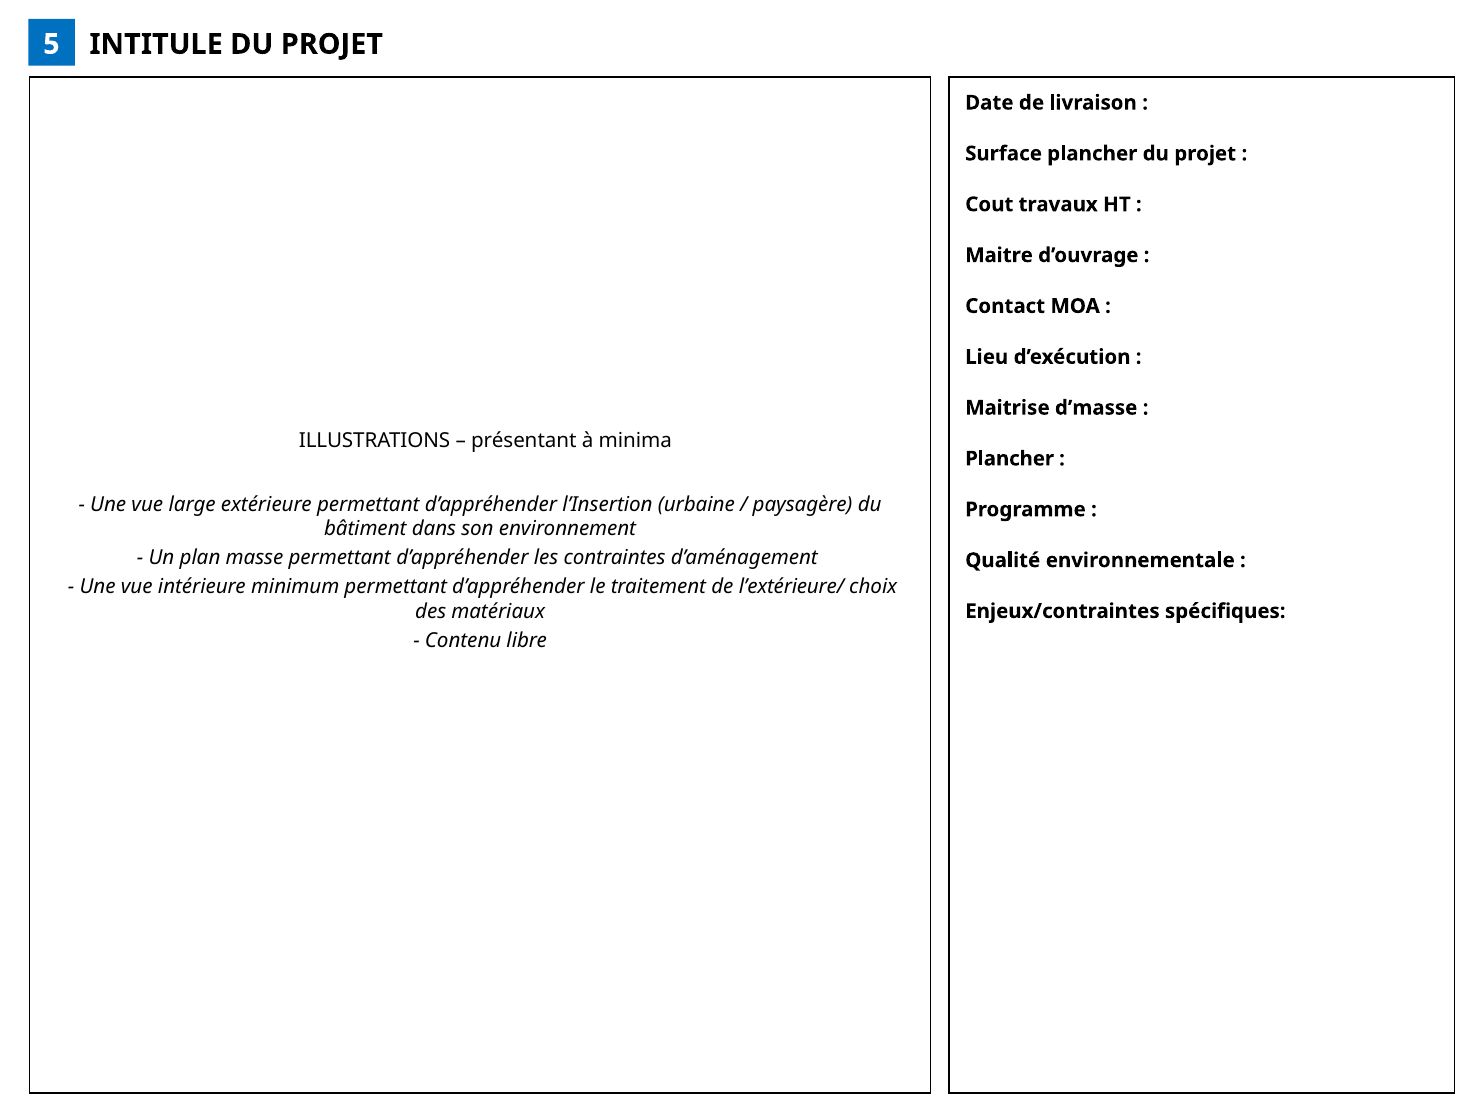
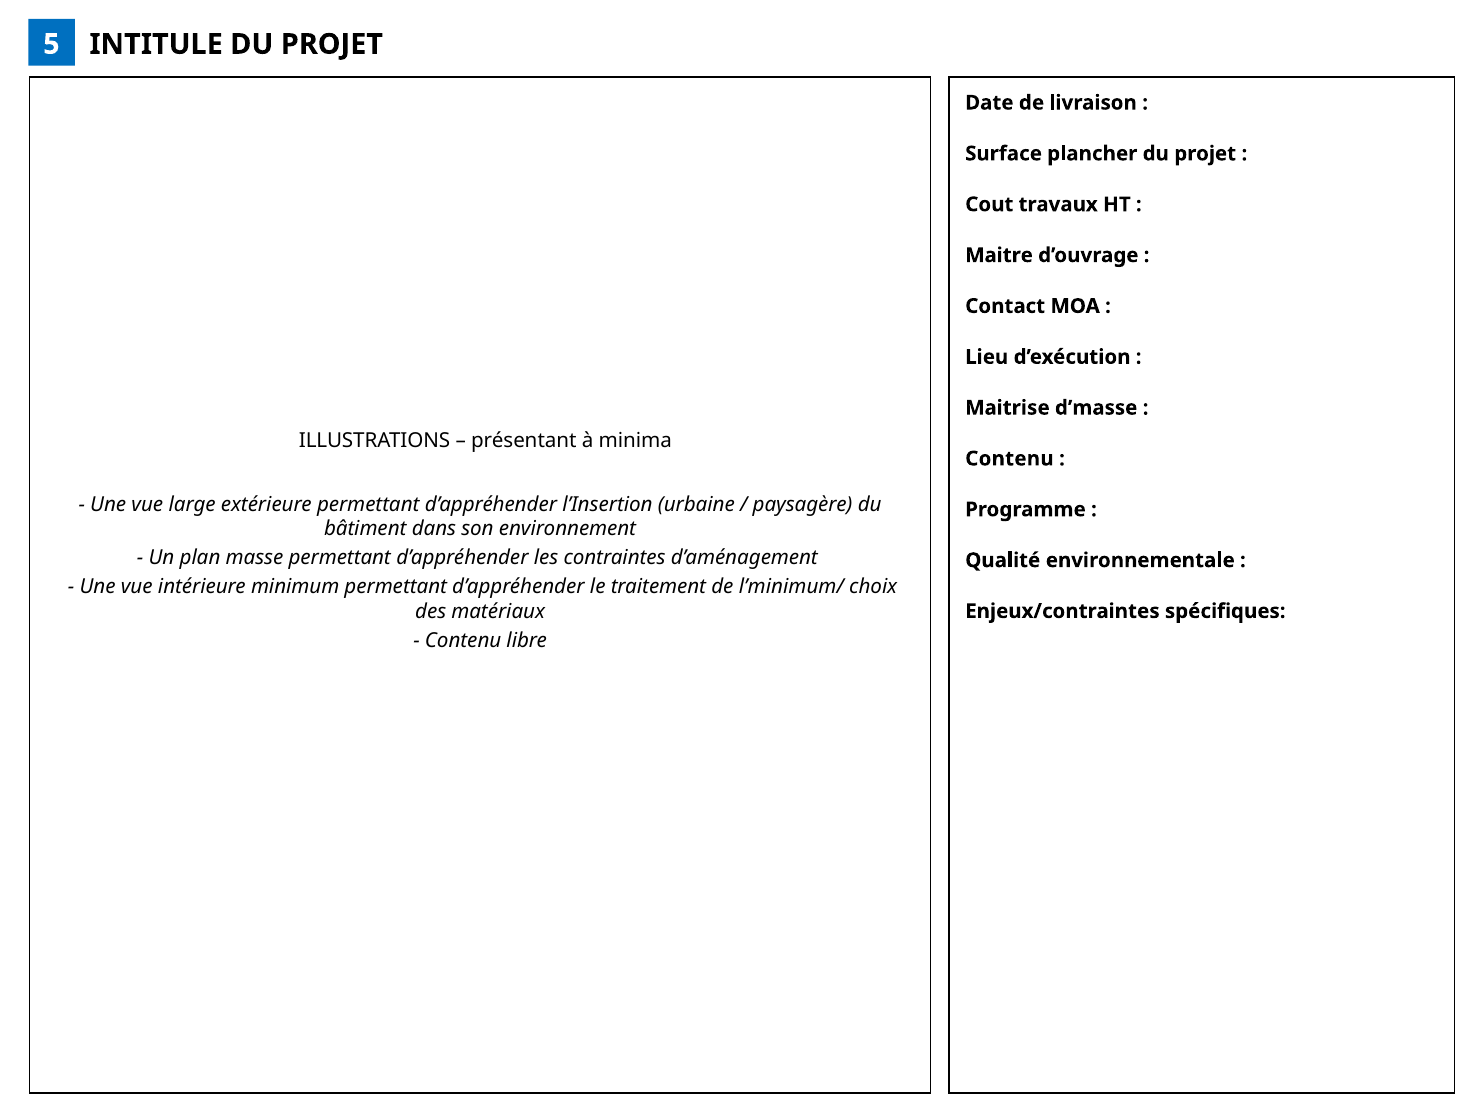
Plancher at (1010, 459): Plancher -> Contenu
l’extérieure/: l’extérieure/ -> l’minimum/
